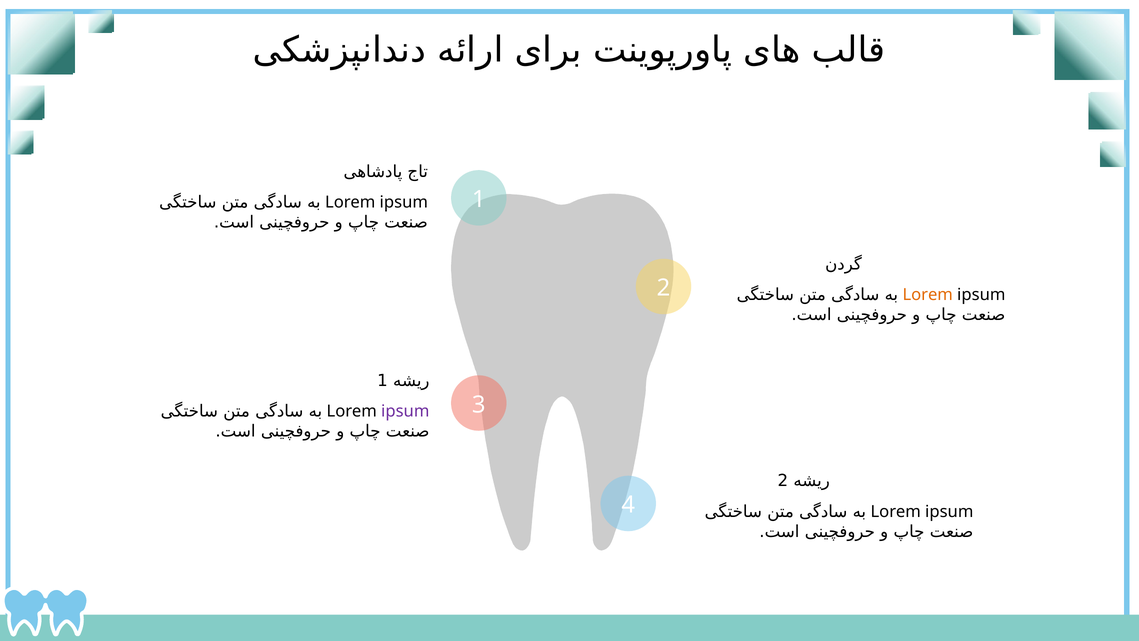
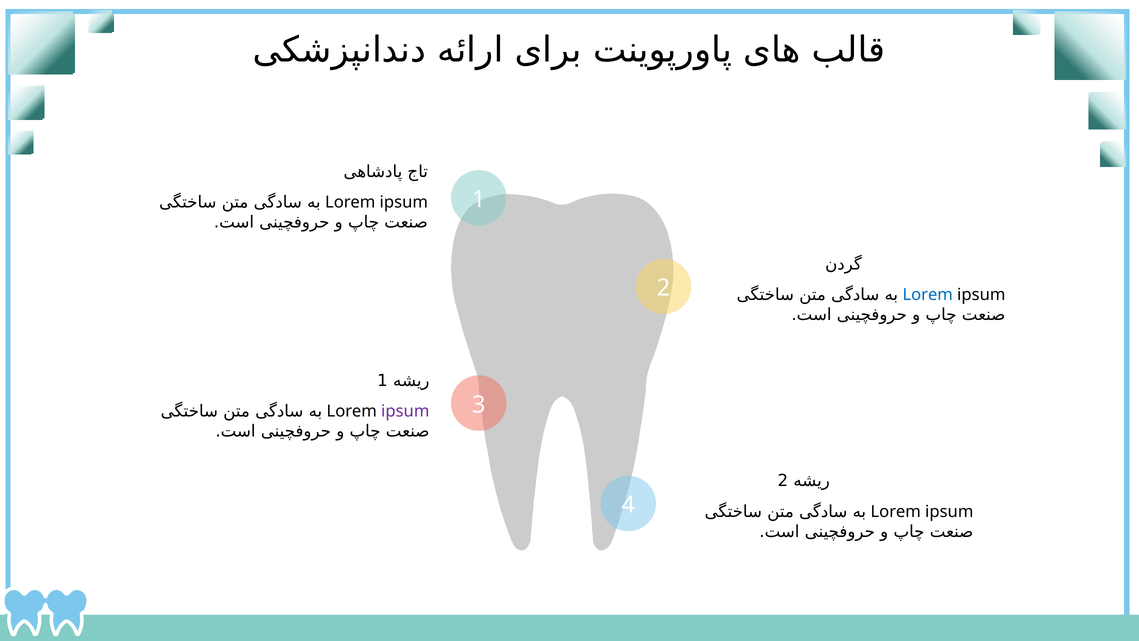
Lorem at (928, 295) colour: orange -> blue
